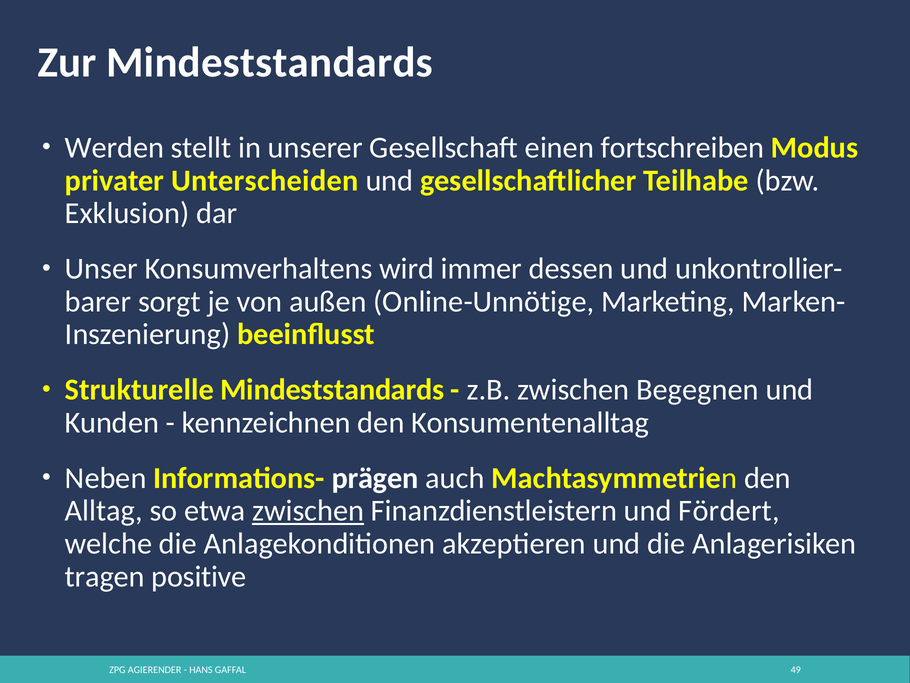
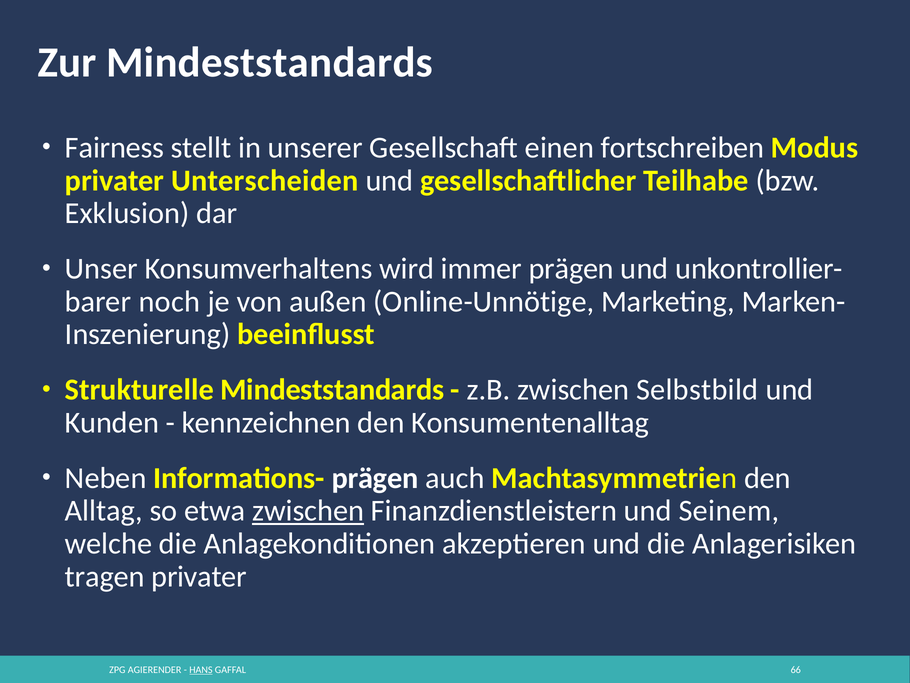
Werden: Werden -> Fairness
immer dessen: dessen -> prägen
sorgt: sorgt -> noch
Begegnen: Begegnen -> Selbstbild
Fördert: Fördert -> Seinem
tragen positive: positive -> privater
HANS underline: none -> present
49: 49 -> 66
